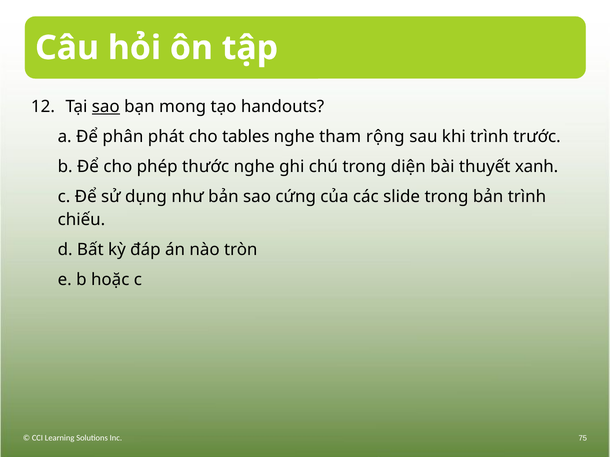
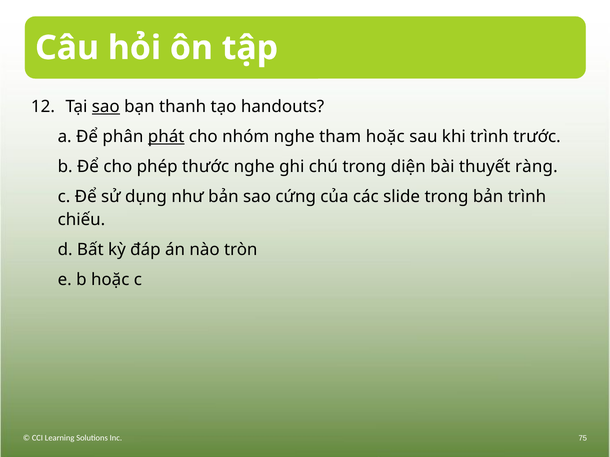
mong: mong -> thanh
phát underline: none -> present
tables: tables -> nhóm
tham rộng: rộng -> hoặc
xanh: xanh -> ràng
